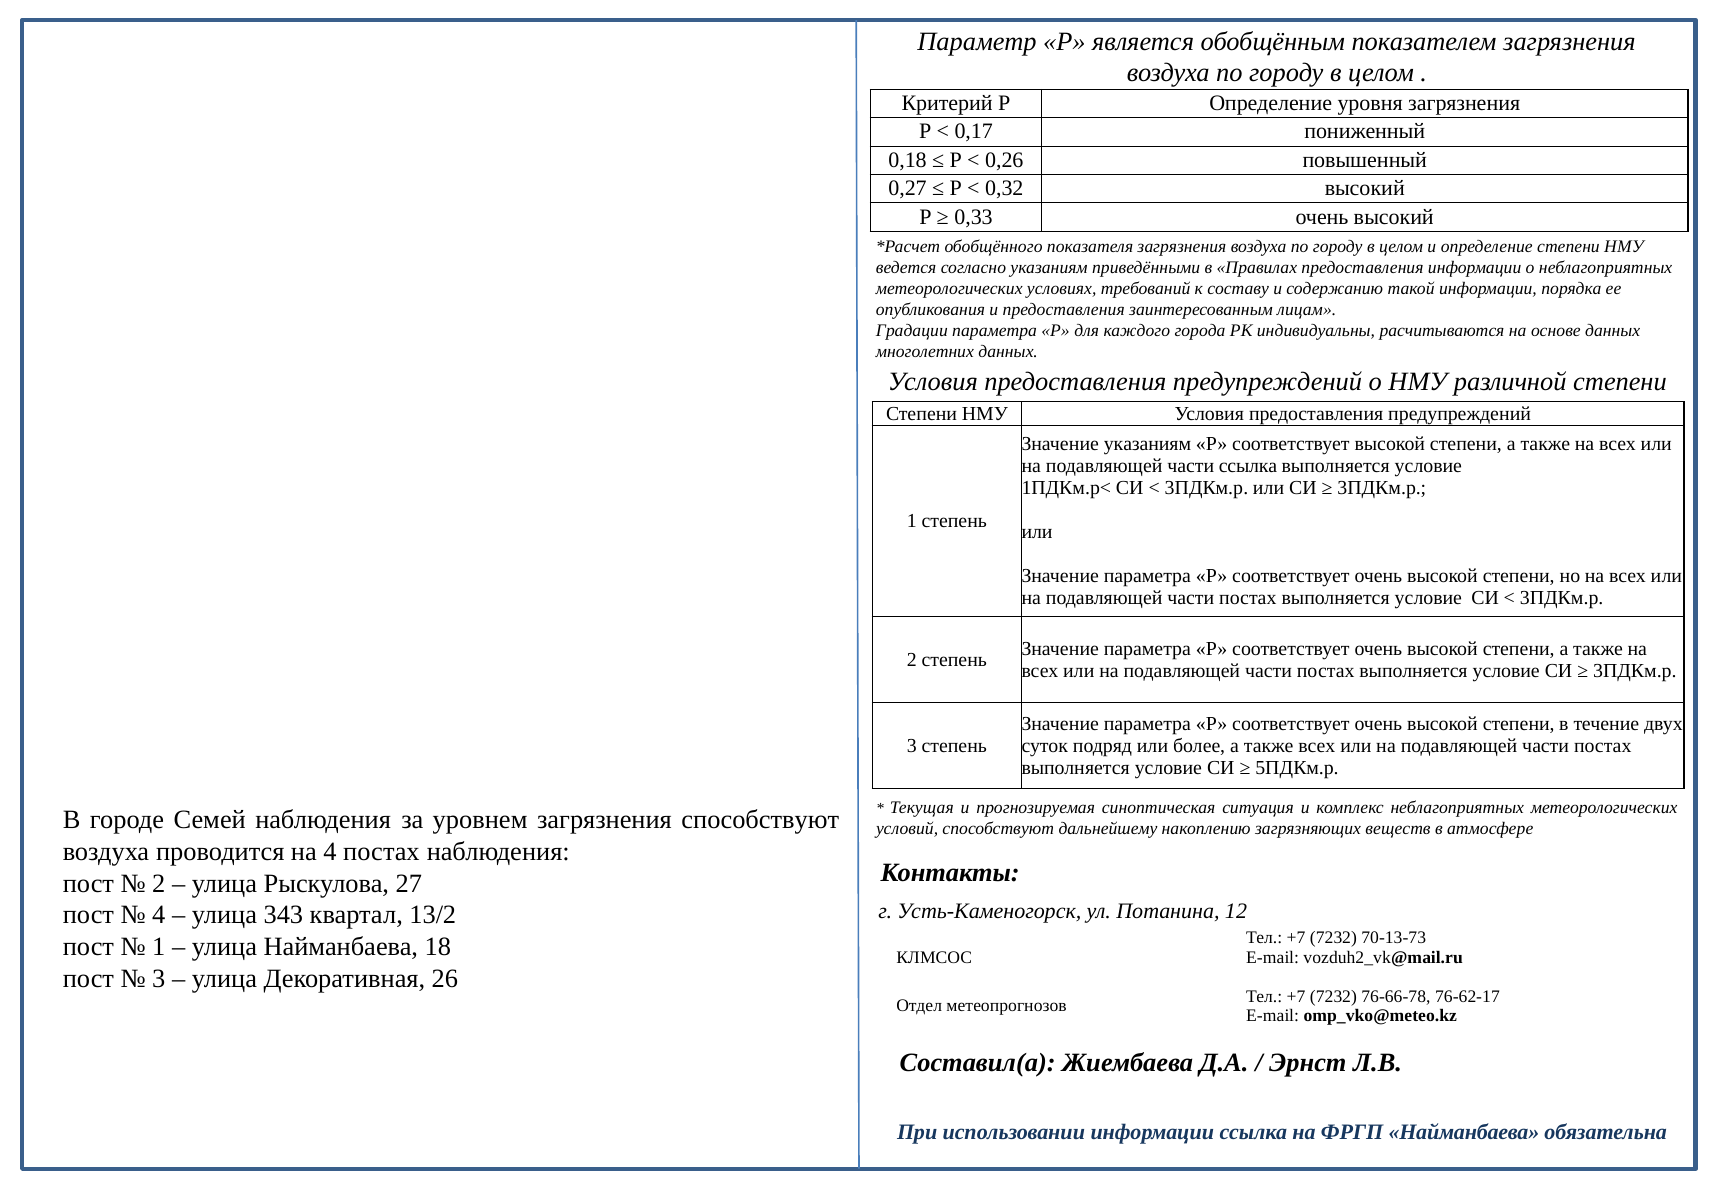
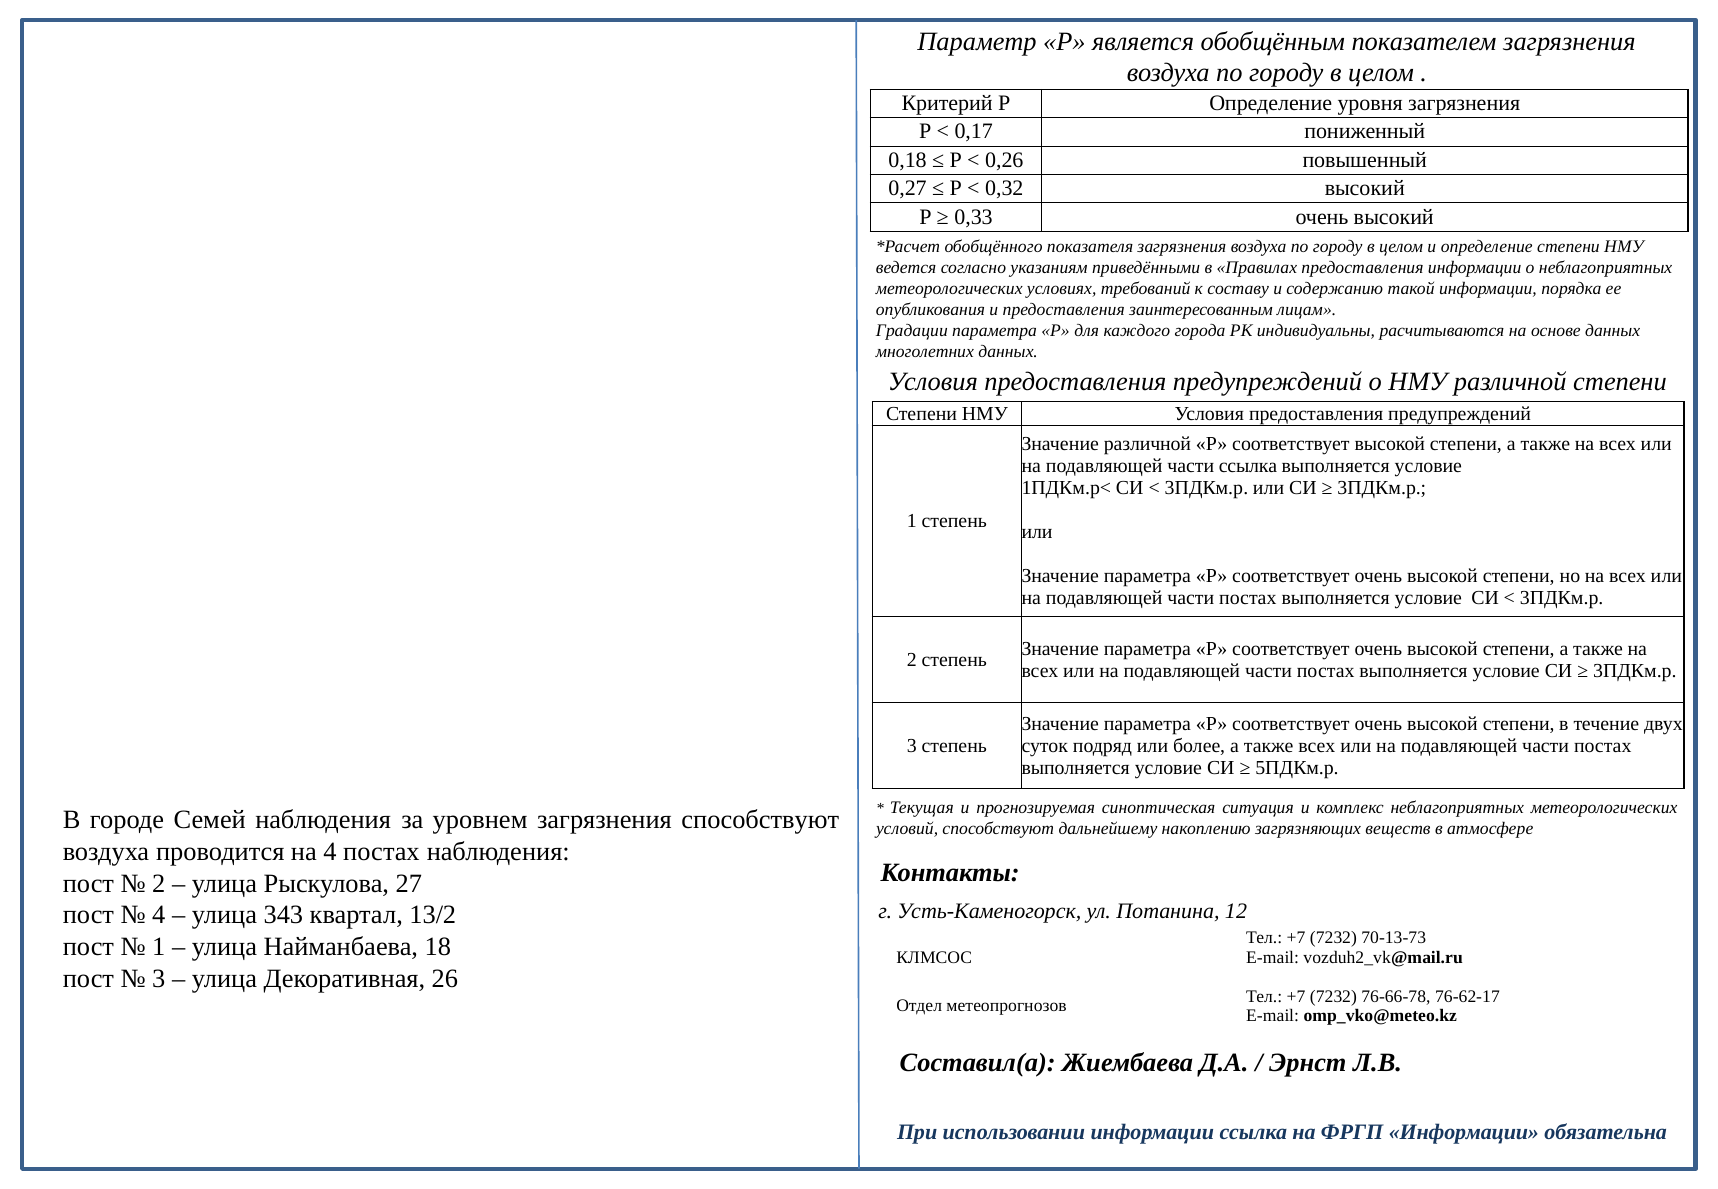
Значение указаниям: указаниям -> различной
ФРГП Найманбаева: Найманбаева -> Информации
